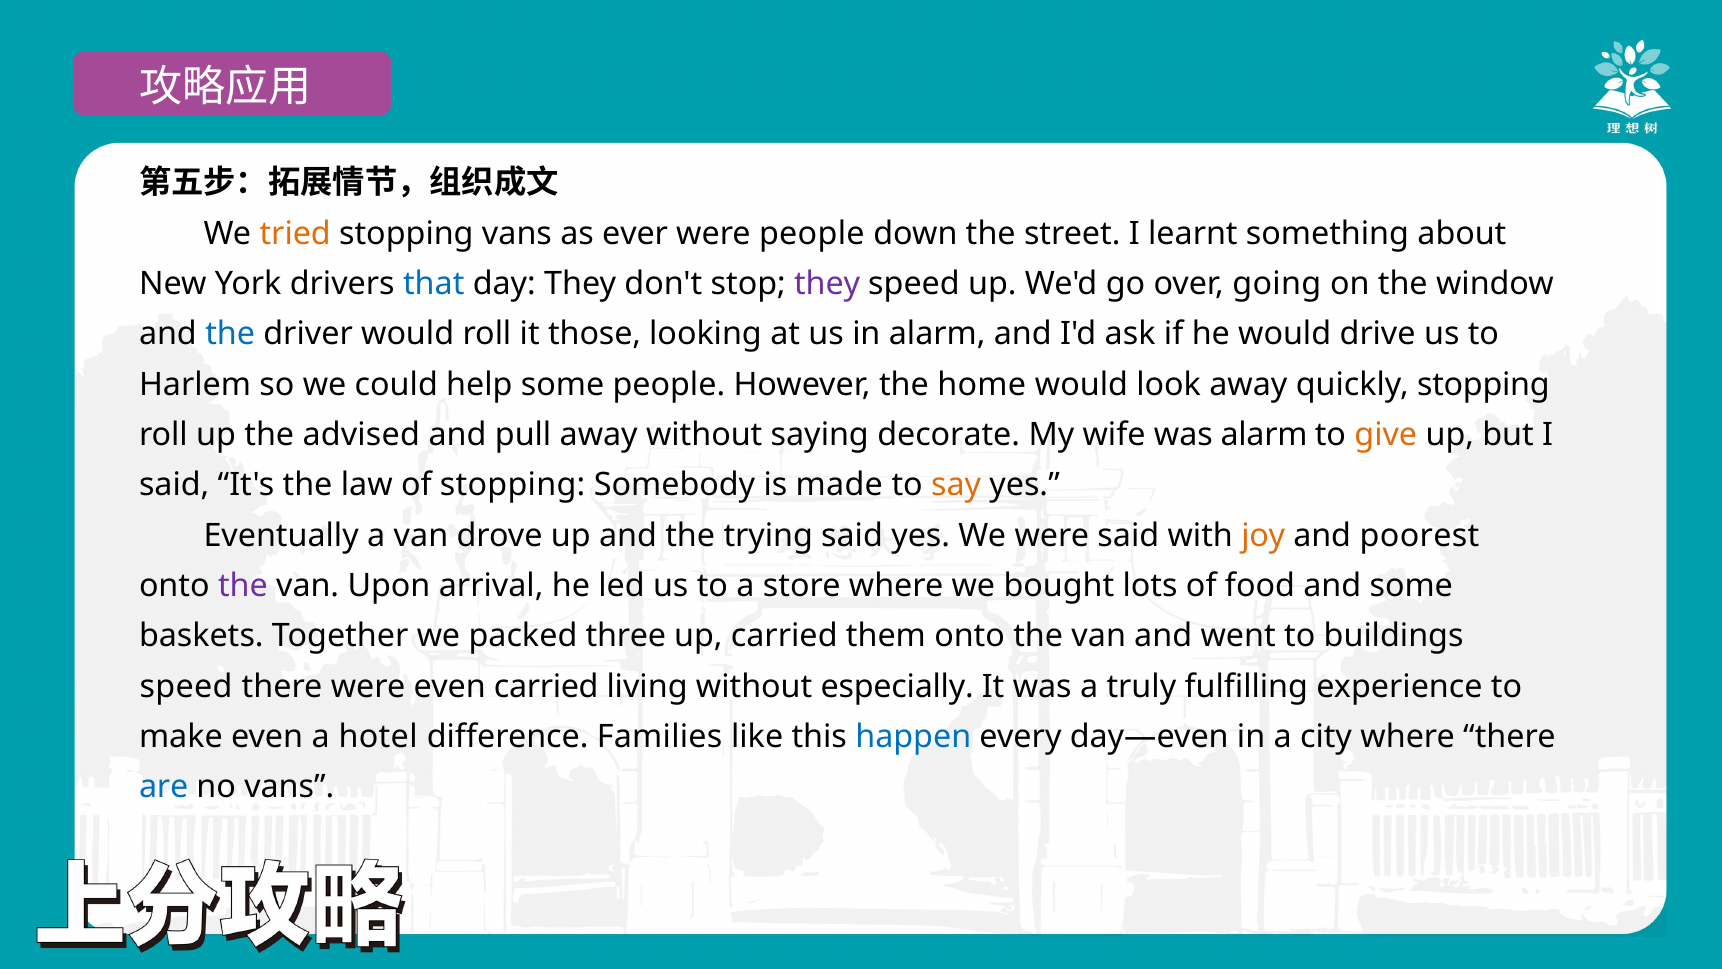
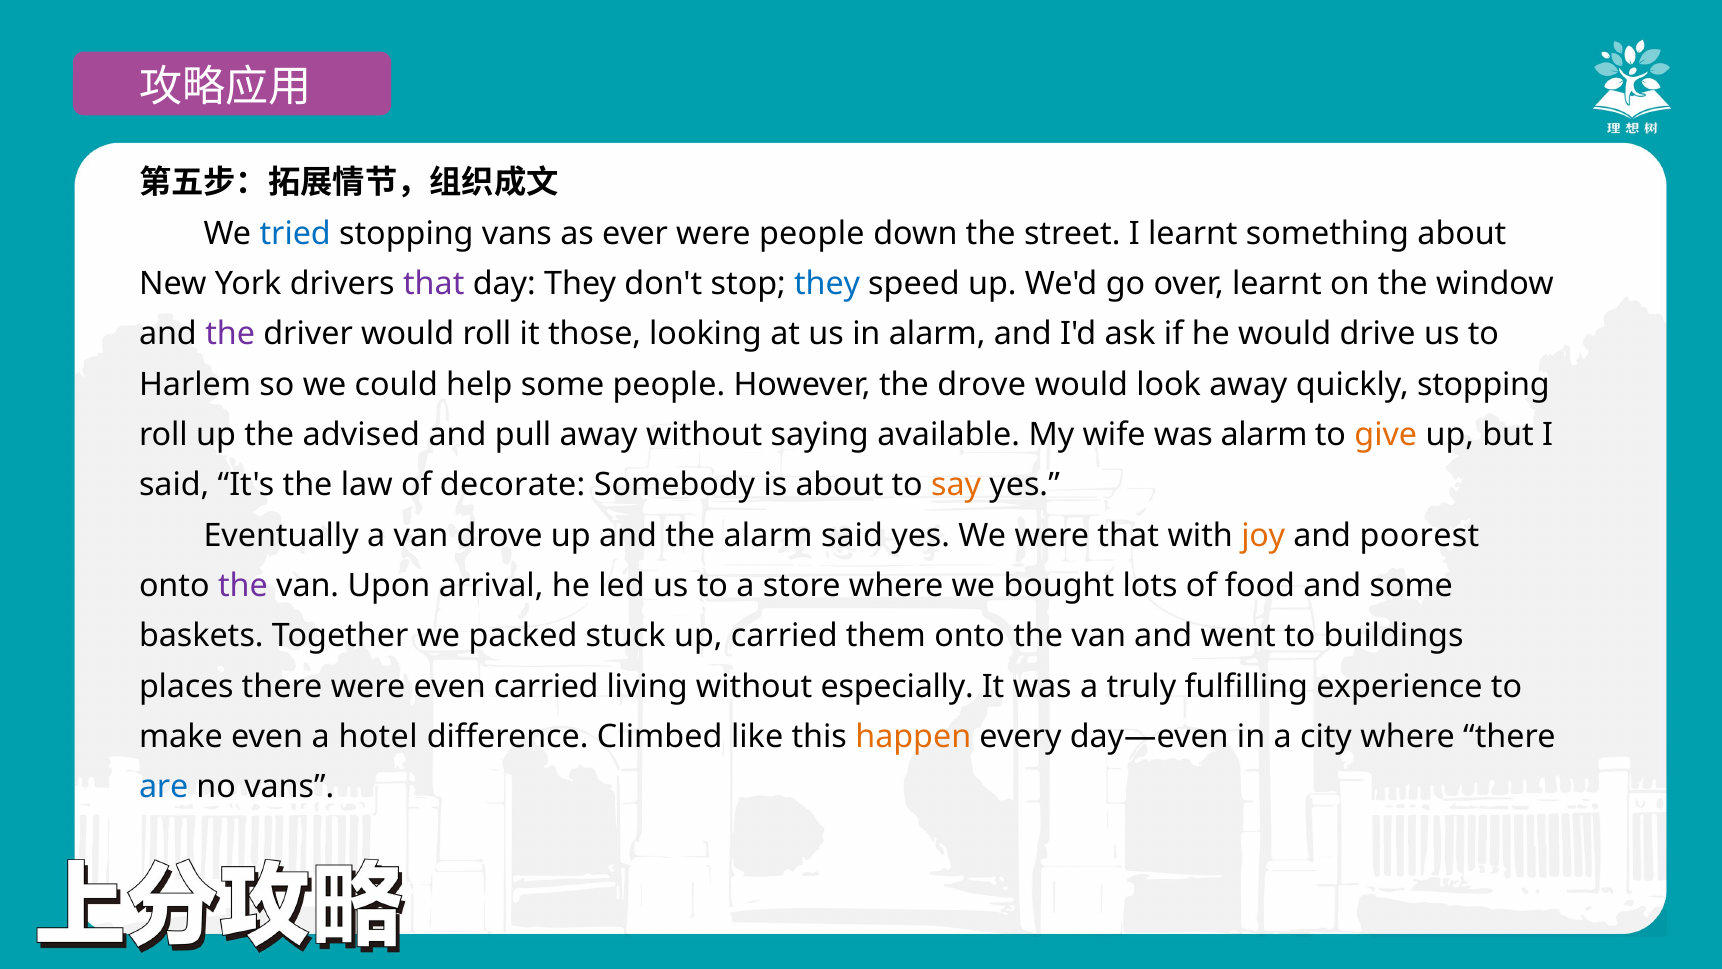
tried colour: orange -> blue
that at (434, 284) colour: blue -> purple
they at (827, 284) colour: purple -> blue
over going: going -> learnt
the at (230, 334) colour: blue -> purple
the home: home -> drove
decorate: decorate -> available
of stopping: stopping -> decorate
is made: made -> about
the trying: trying -> alarm
were said: said -> that
three: three -> stuck
speed at (186, 686): speed -> places
Families: Families -> Climbed
happen colour: blue -> orange
